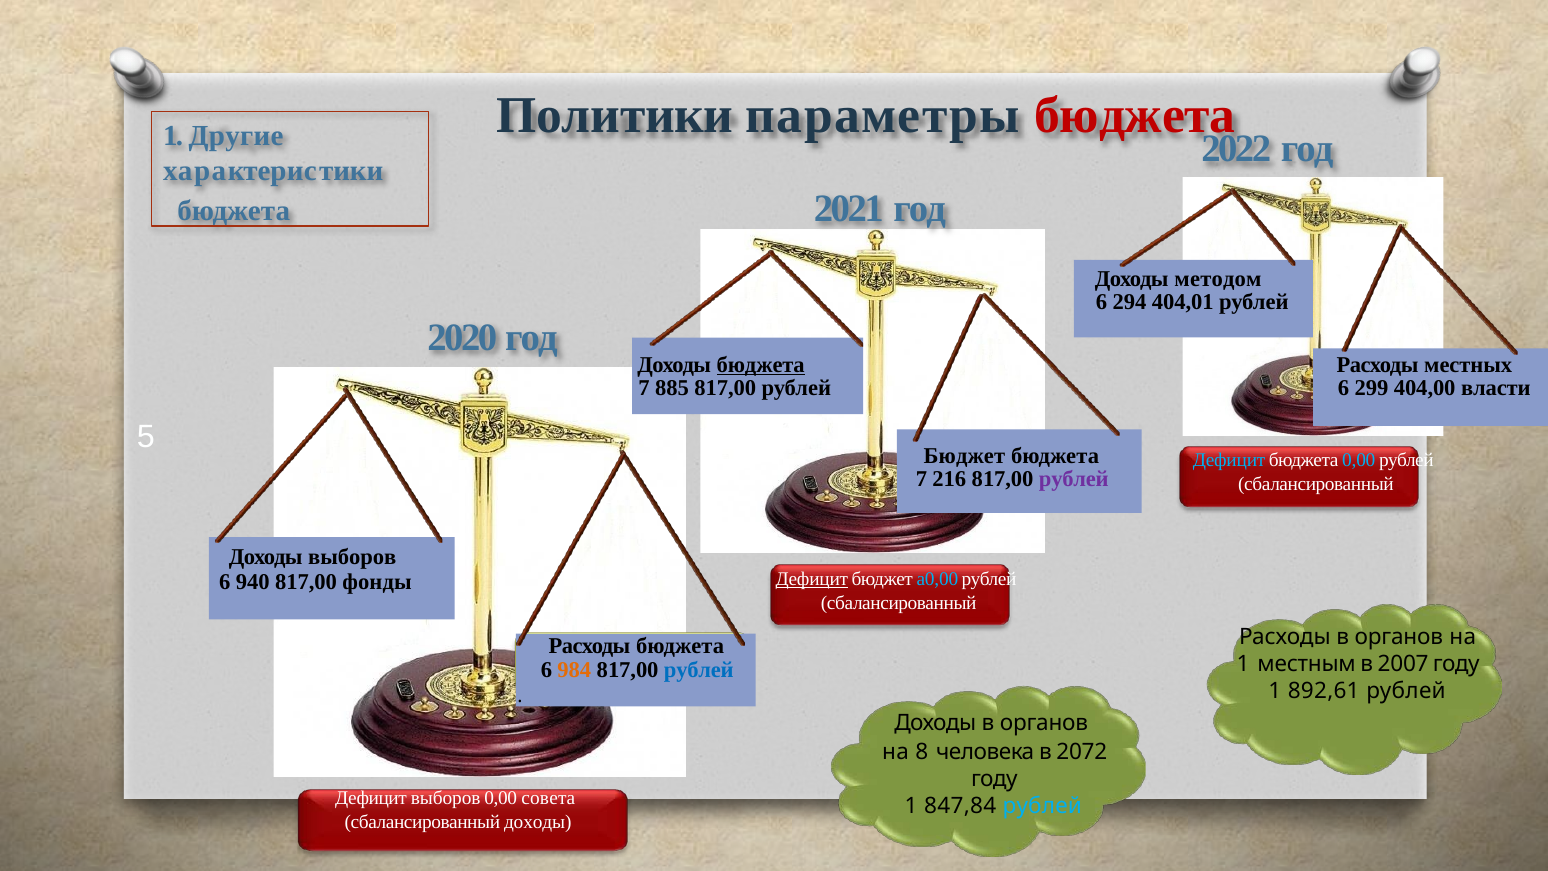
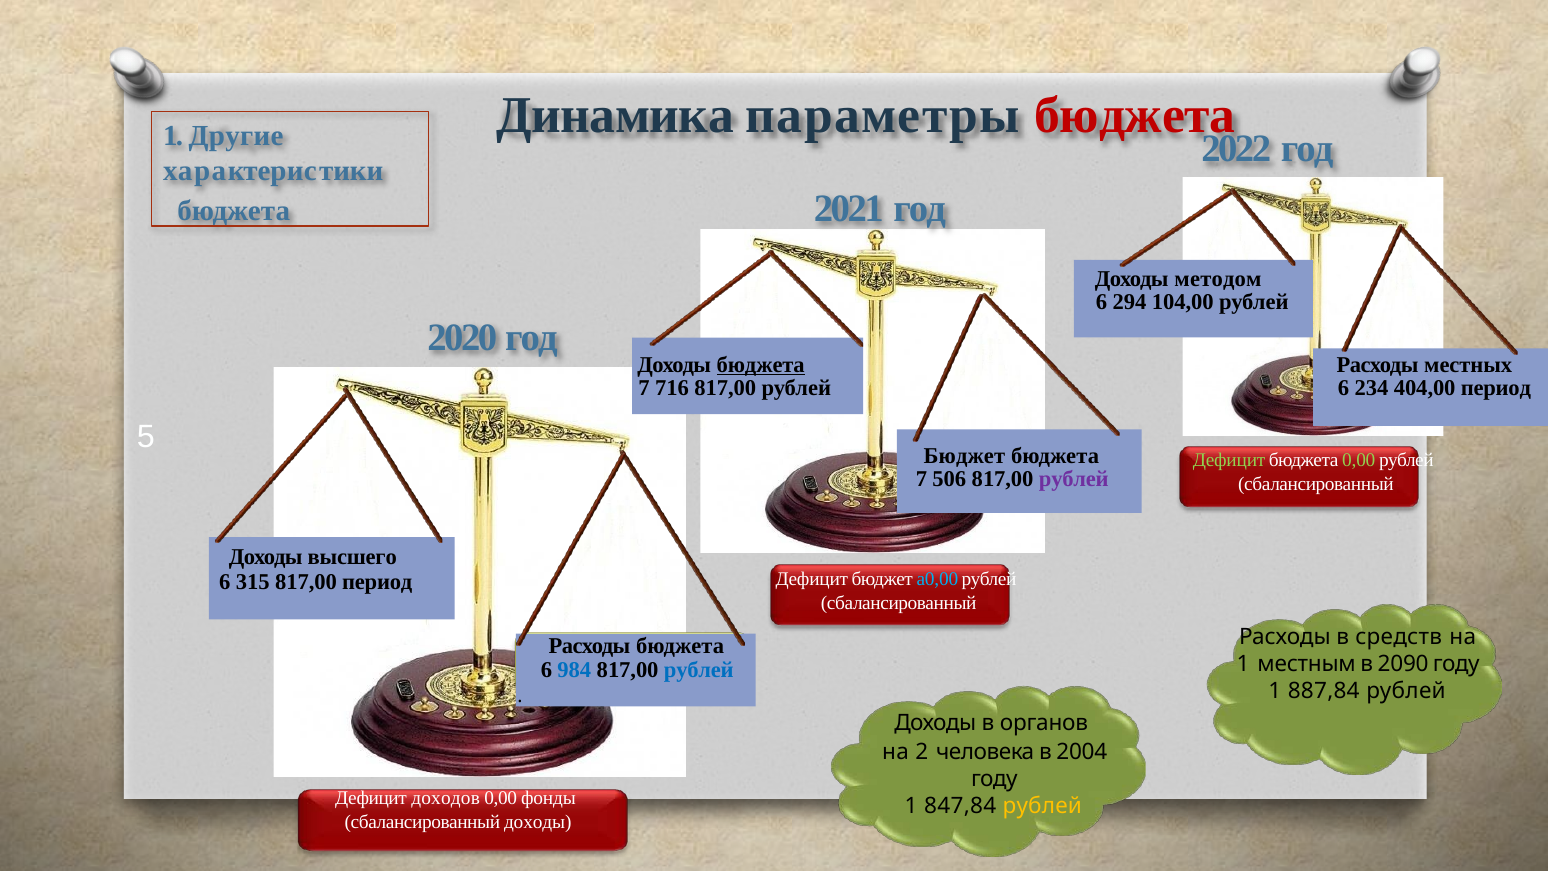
Политики: Политики -> Динамика
404,01: 404,01 -> 104,00
885: 885 -> 716
299: 299 -> 234
404,00 власти: власти -> период
Дефицит at (1229, 460) colour: light blue -> light green
0,00 at (1359, 460) colour: light blue -> light green
216: 216 -> 506
Доходы выборов: выборов -> высшего
Дефицит at (812, 579) underline: present -> none
940: 940 -> 315
817,00 фонды: фонды -> период
Расходы в органов: органов -> средств
2007: 2007 -> 2090
984 colour: orange -> blue
892,61: 892,61 -> 887,84
8: 8 -> 2
2072: 2072 -> 2004
Дефицит выборов: выборов -> доходов
совета: совета -> фонды
рублей at (1042, 806) colour: light blue -> yellow
